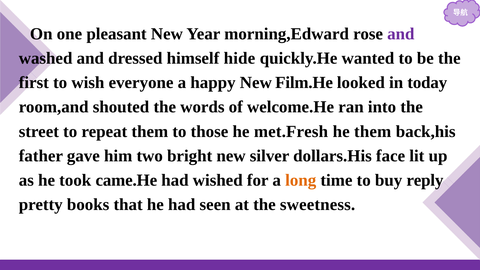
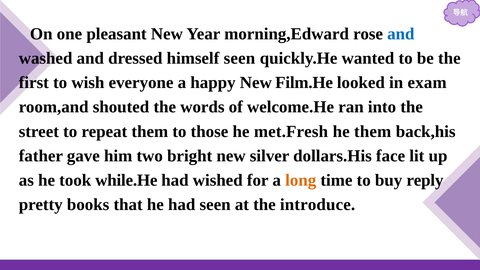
and at (401, 34) colour: purple -> blue
himself hide: hide -> seen
today: today -> exam
came.He: came.He -> while.He
sweetness: sweetness -> introduce
